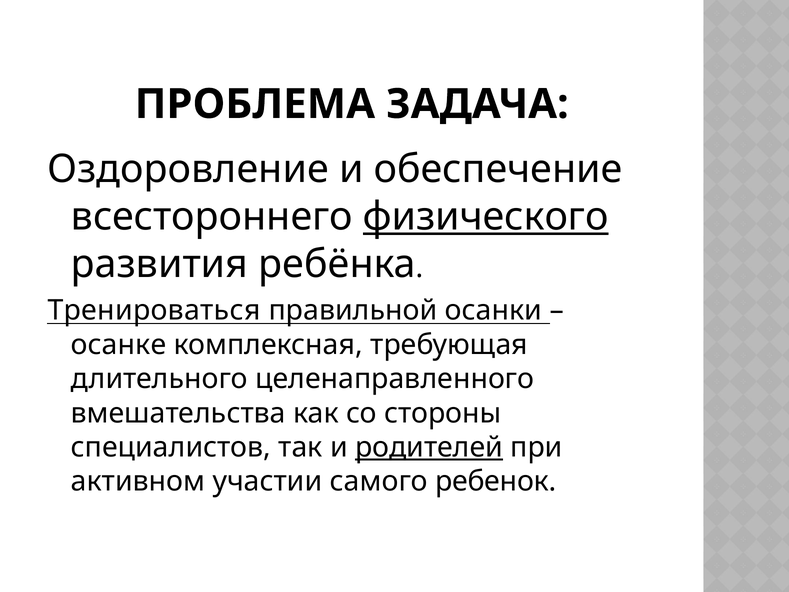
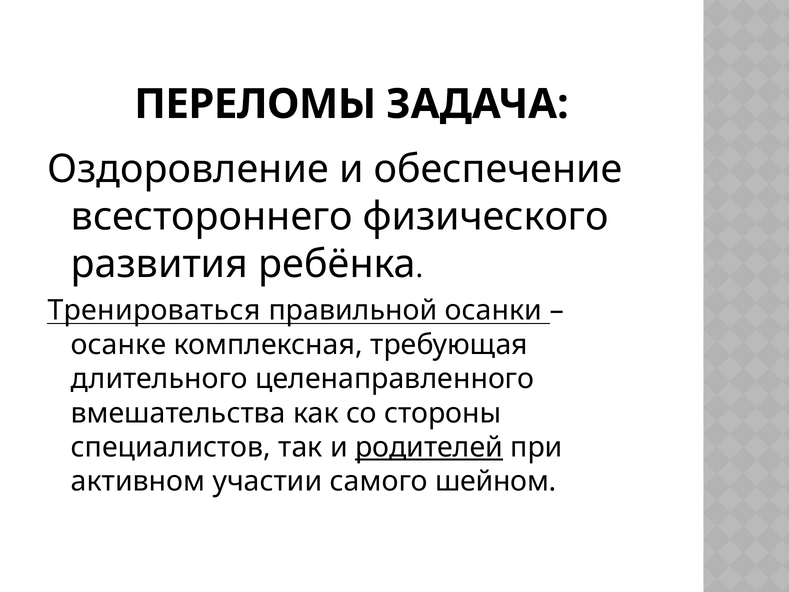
ПРОБЛЕМА: ПРОБЛЕМА -> ПЕРЕЛОМЫ
физического underline: present -> none
ребенок: ребенок -> шейном
